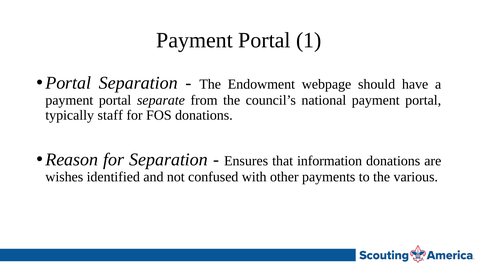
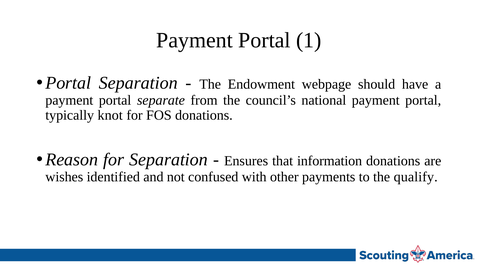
staff: staff -> knot
various: various -> qualify
